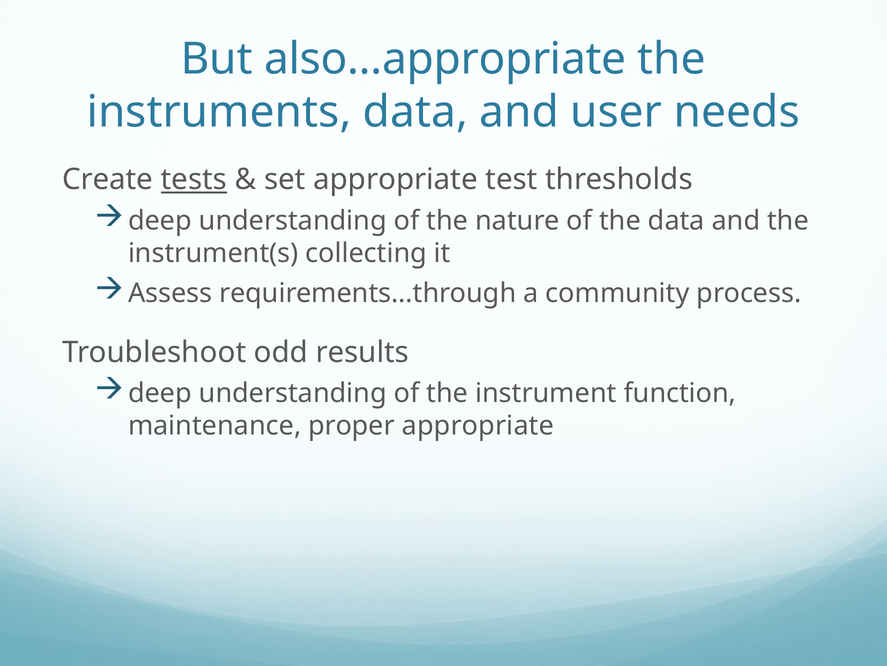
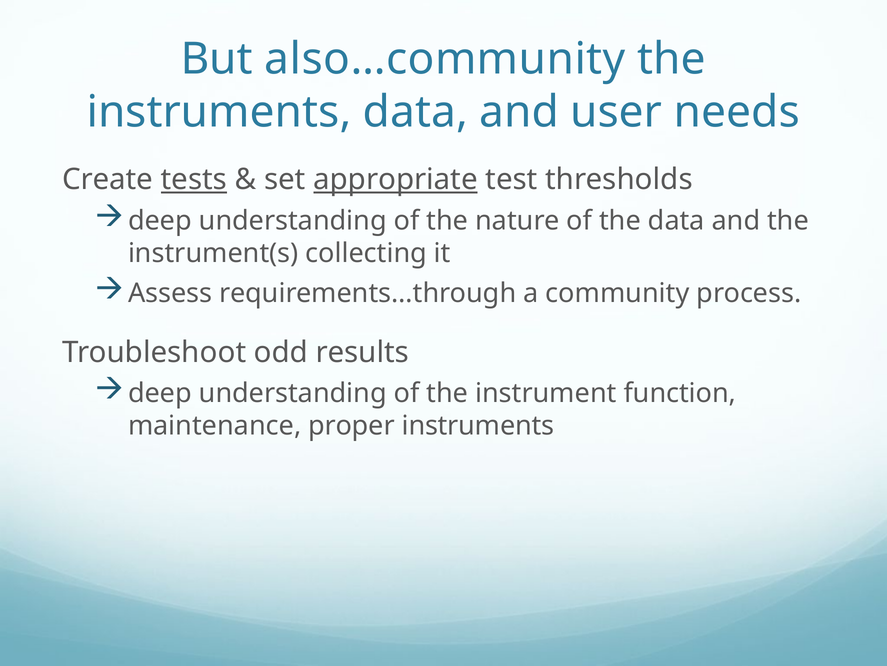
also…appropriate: also…appropriate -> also…community
appropriate at (396, 179) underline: none -> present
proper appropriate: appropriate -> instruments
